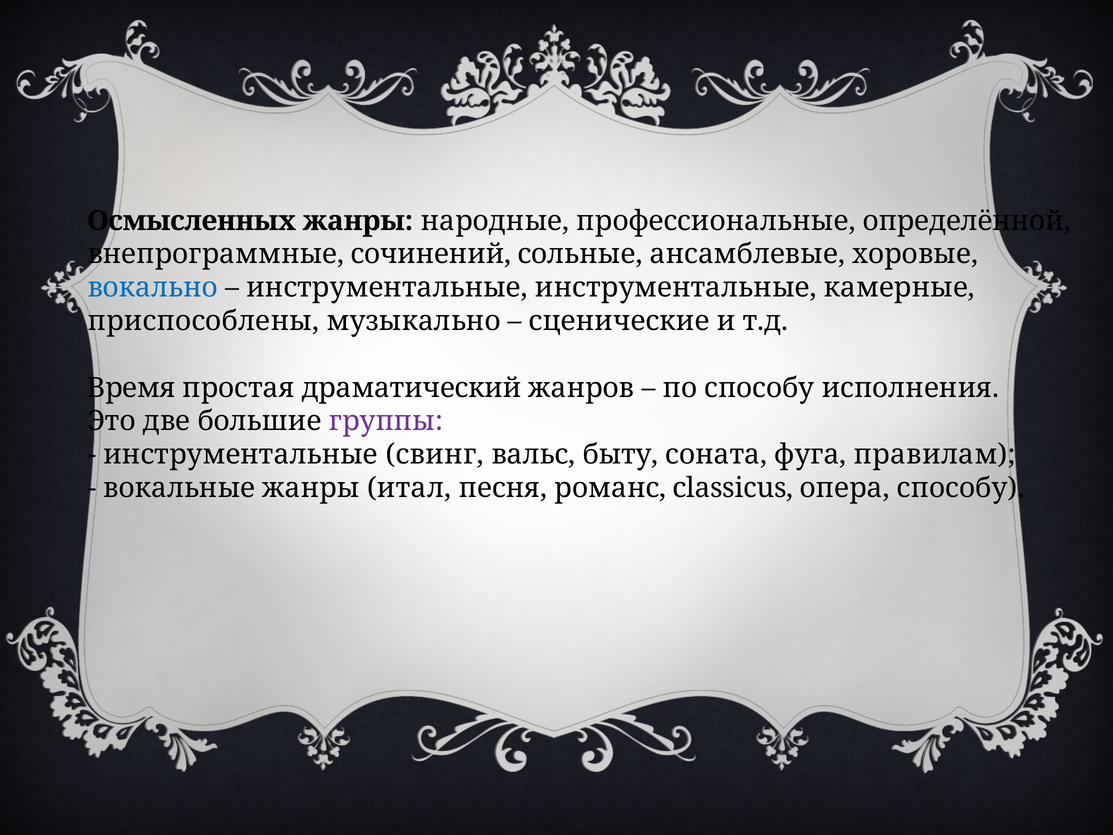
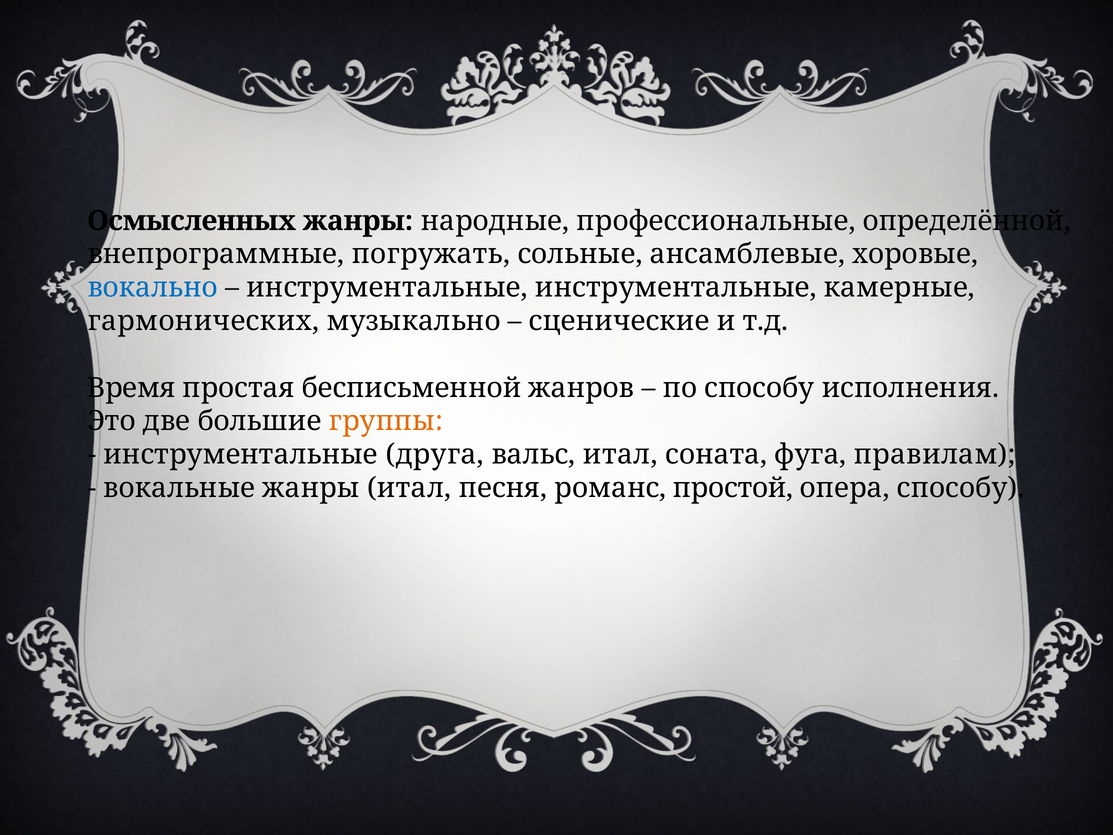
сочинений: сочинений -> погружать
приспособлены: приспособлены -> гармонических
драматический: драматический -> бесписьменной
группы colour: purple -> orange
свинг: свинг -> друга
вальс быту: быту -> итал
сlassicus: сlassicus -> простой
